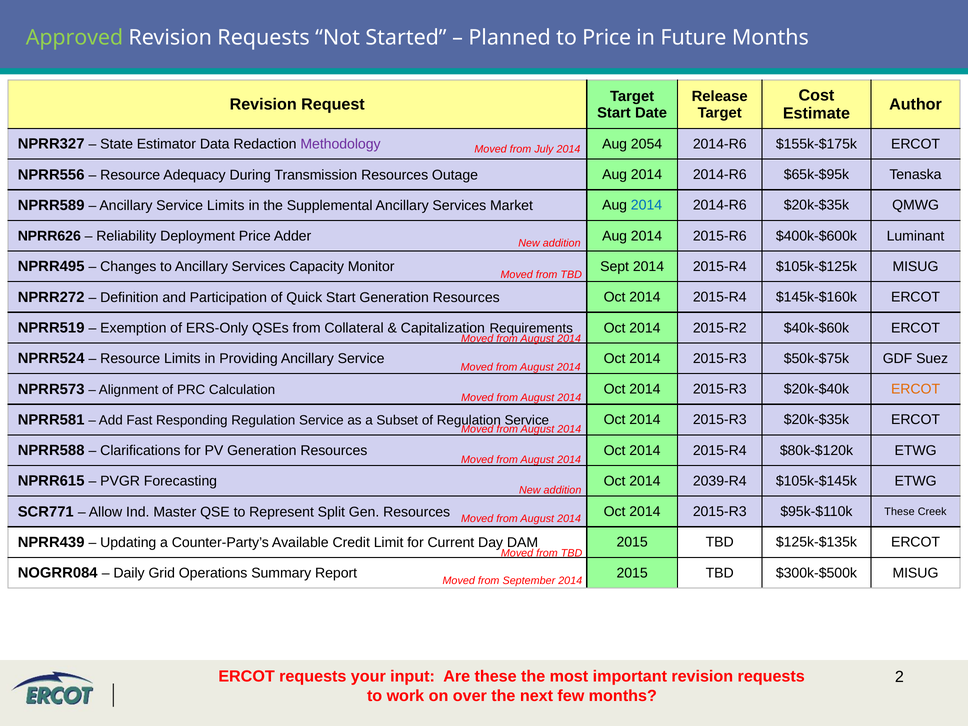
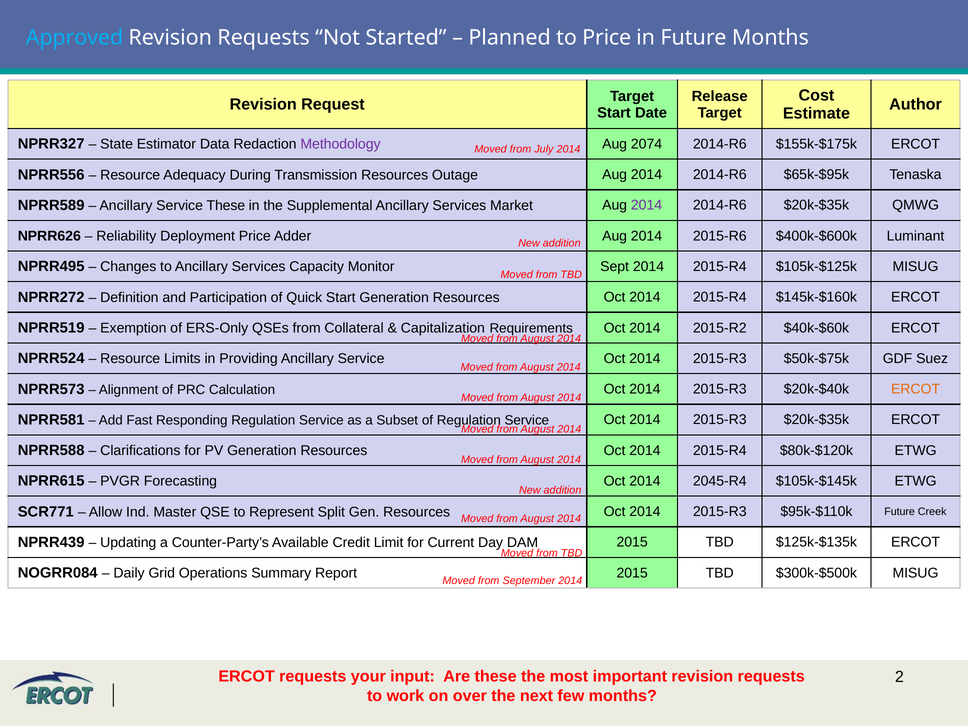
Approved colour: light green -> light blue
2054: 2054 -> 2074
Service Limits: Limits -> These
2014 at (647, 205) colour: blue -> purple
2039-R4: 2039-R4 -> 2045-R4
$95k-$110k These: These -> Future
